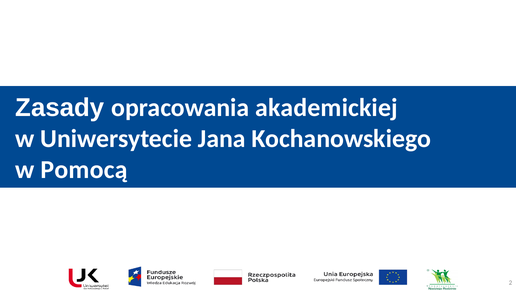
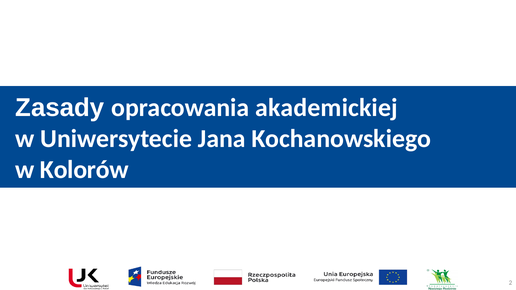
Pomocą: Pomocą -> Kolorów
